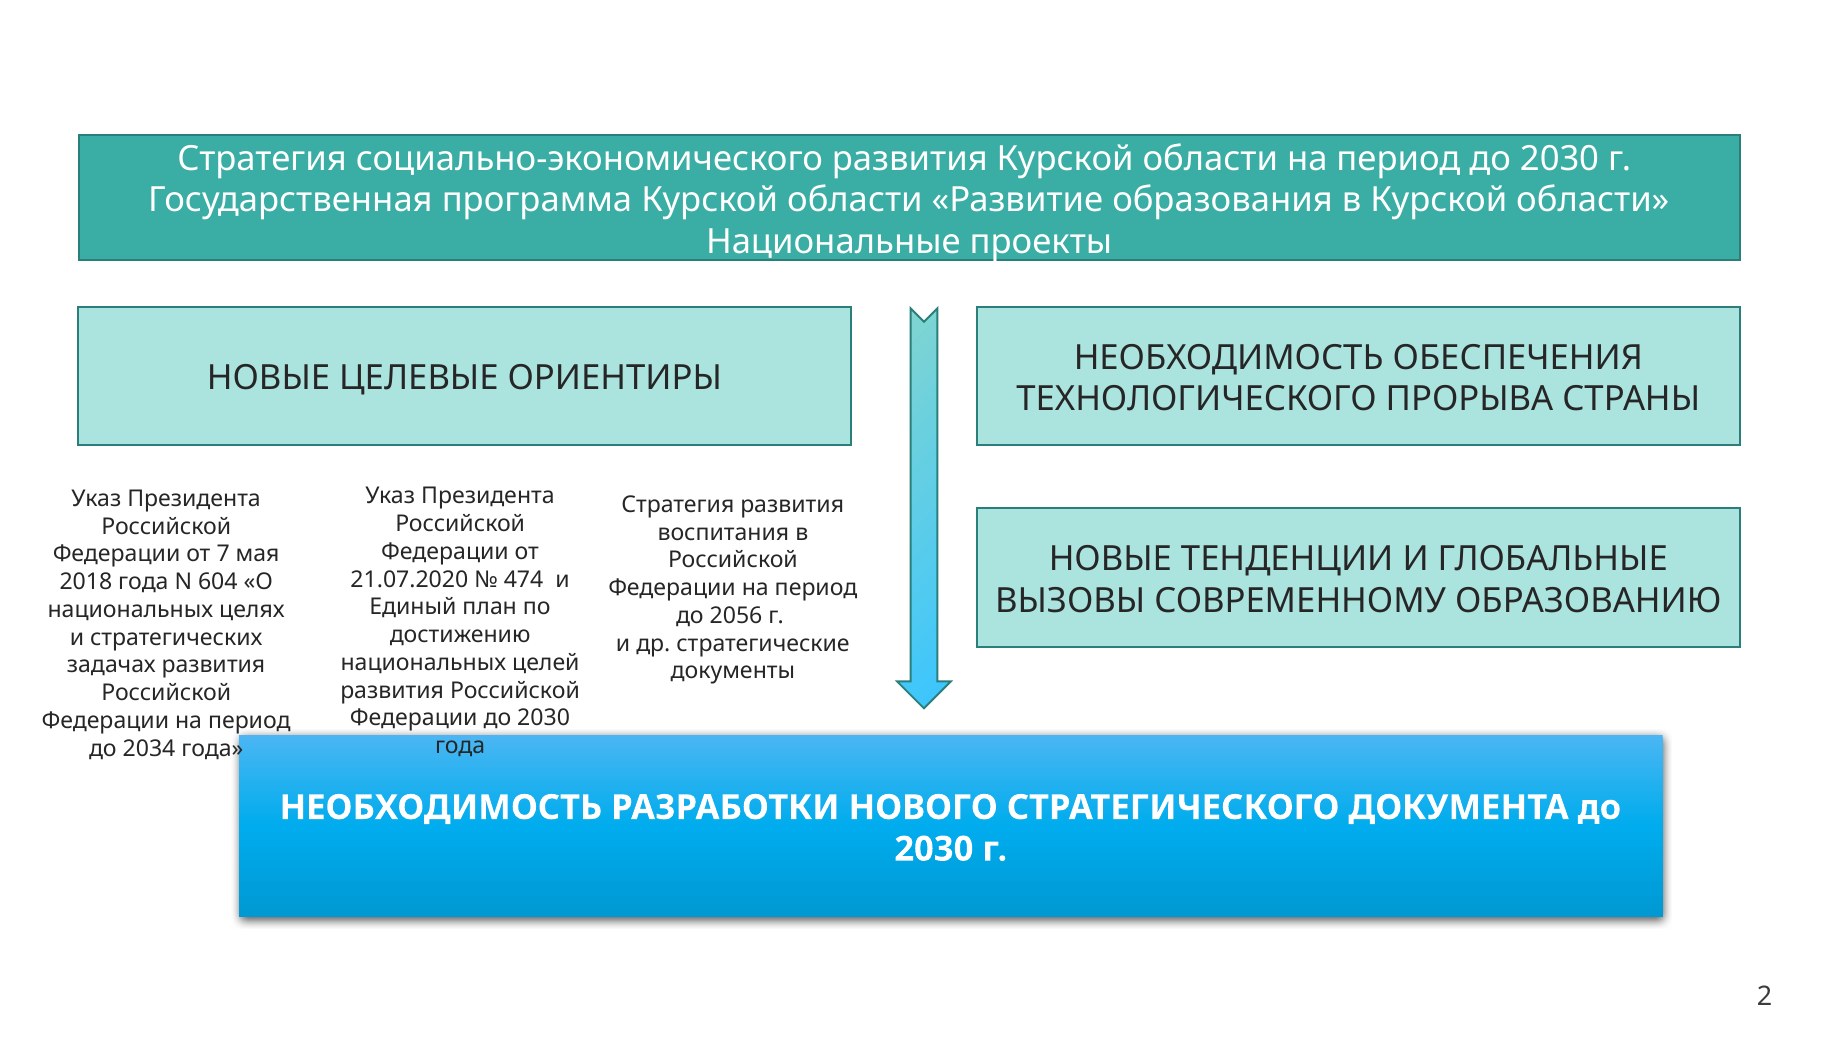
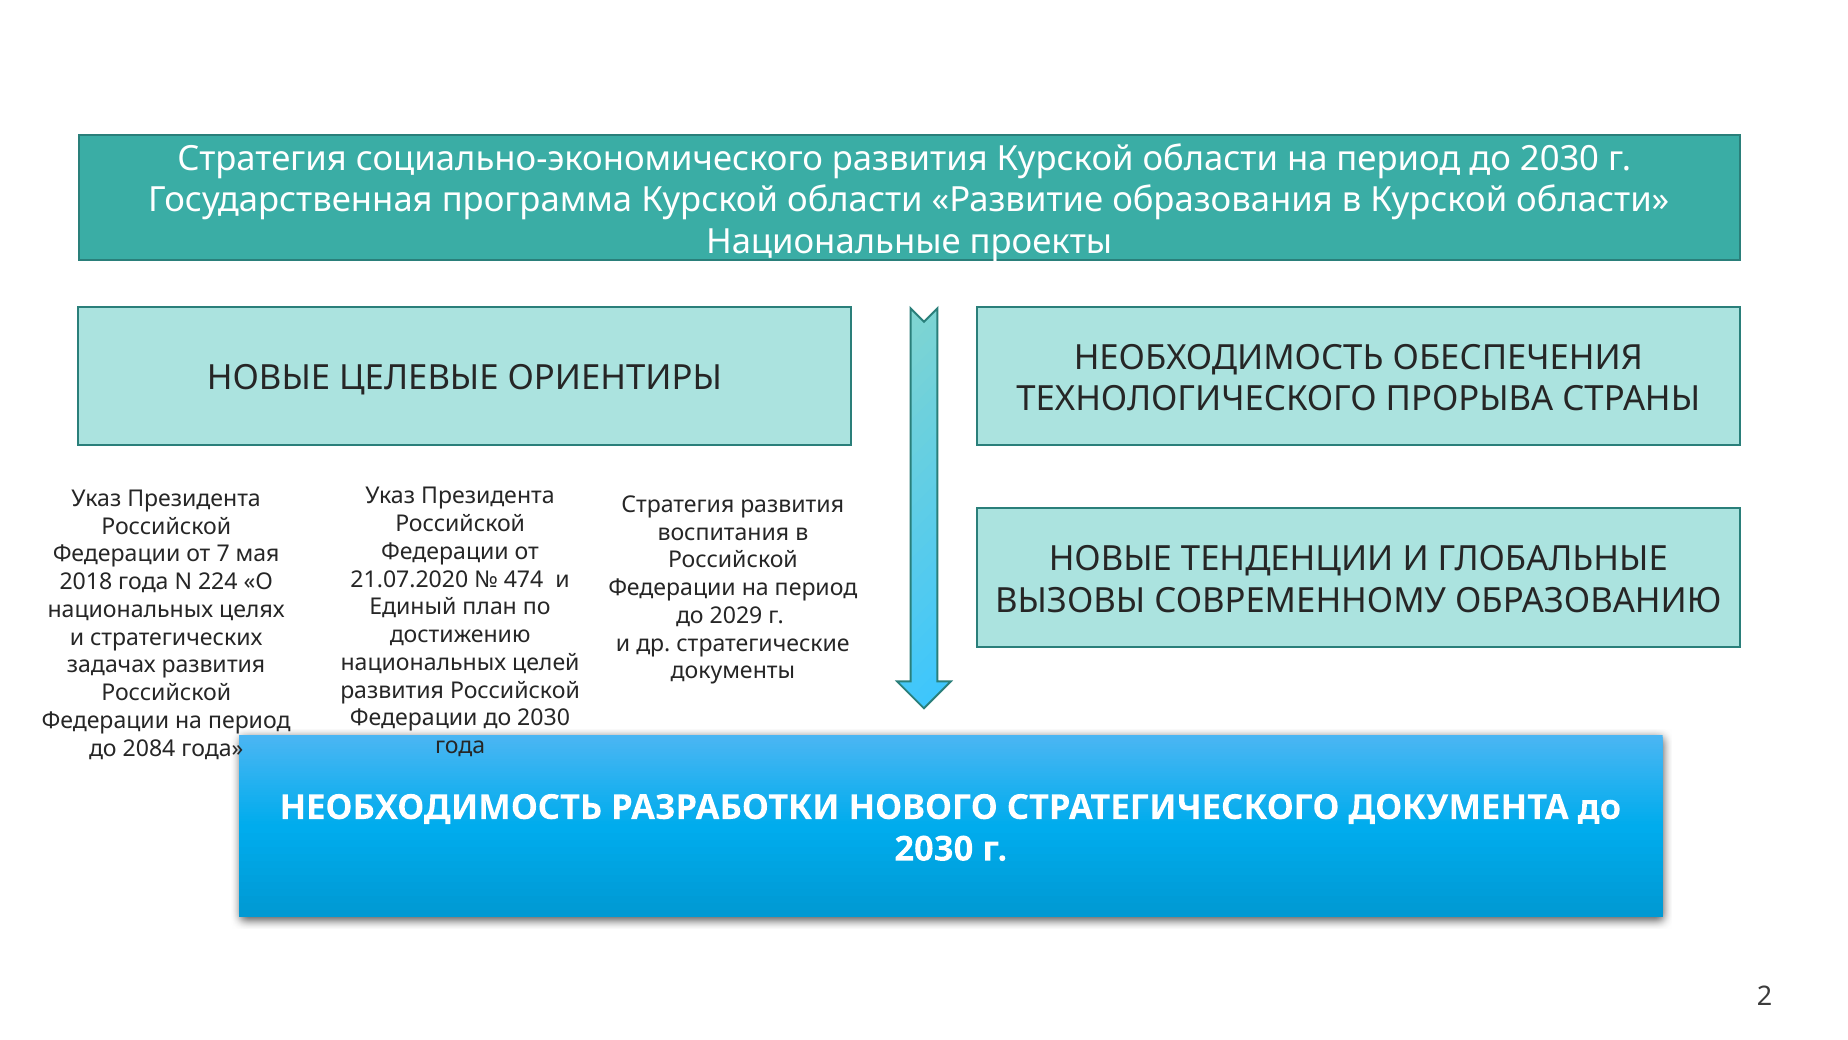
604: 604 -> 224
2056: 2056 -> 2029
2034: 2034 -> 2084
